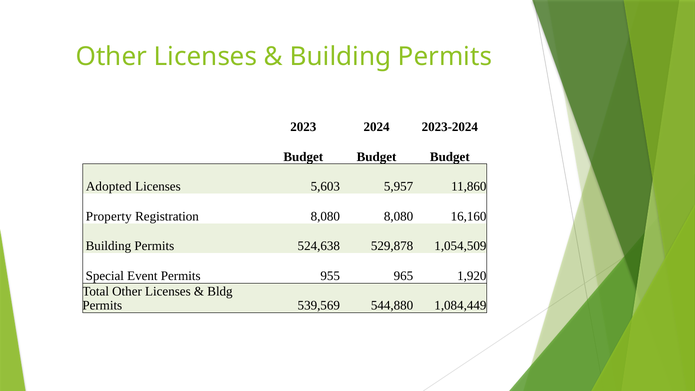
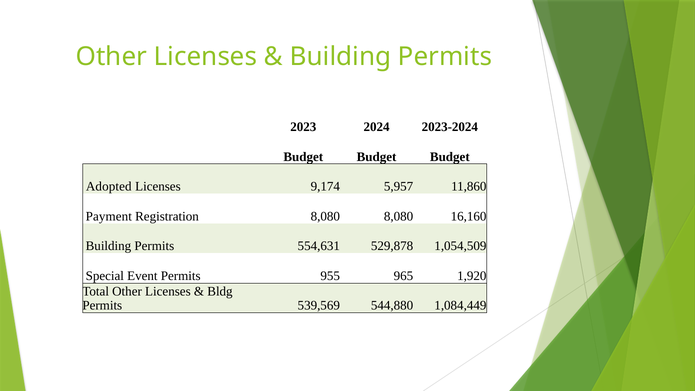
5,603: 5,603 -> 9,174
Property: Property -> Payment
524,638: 524,638 -> 554,631
